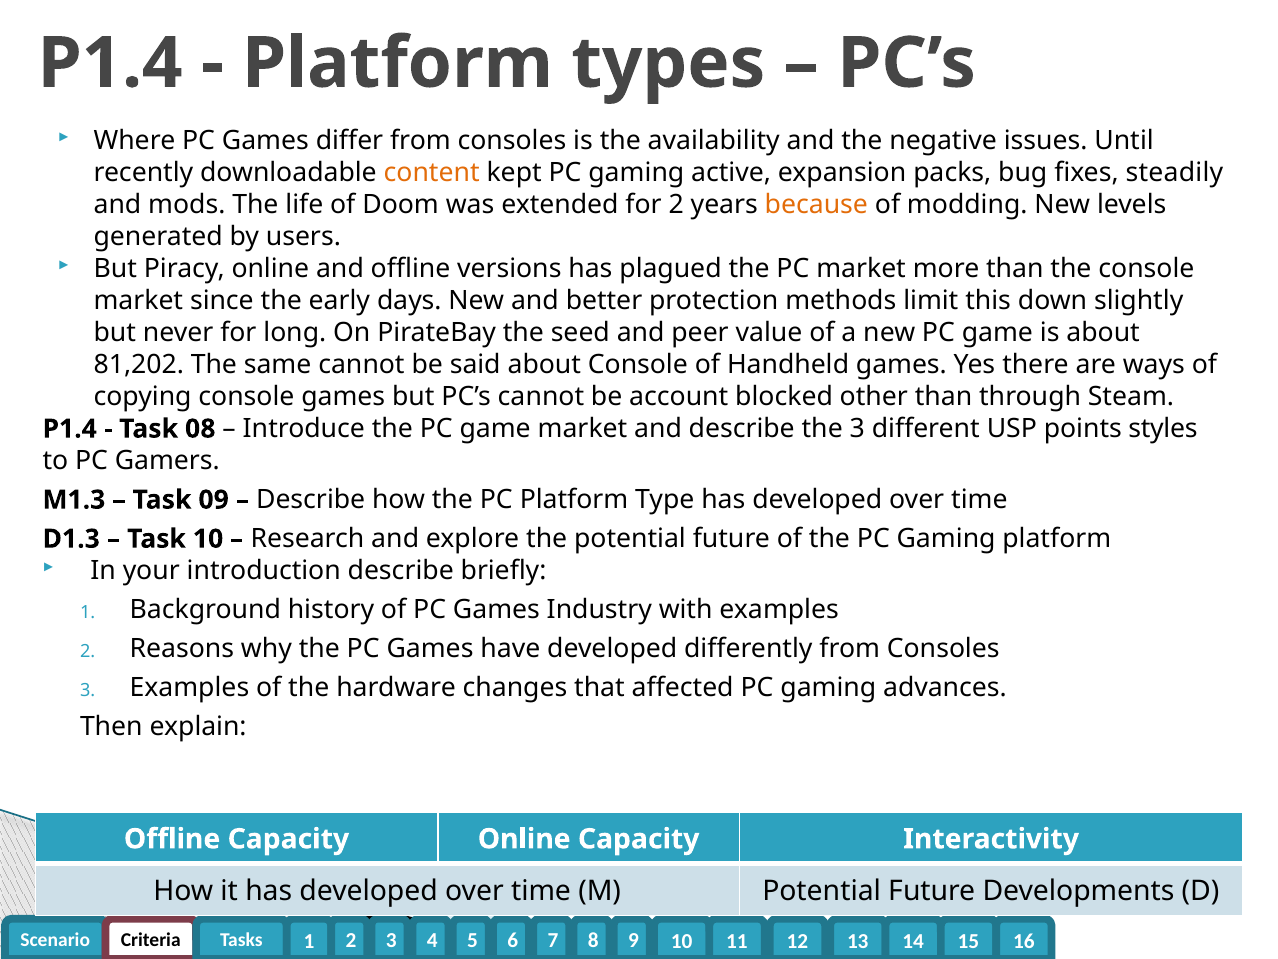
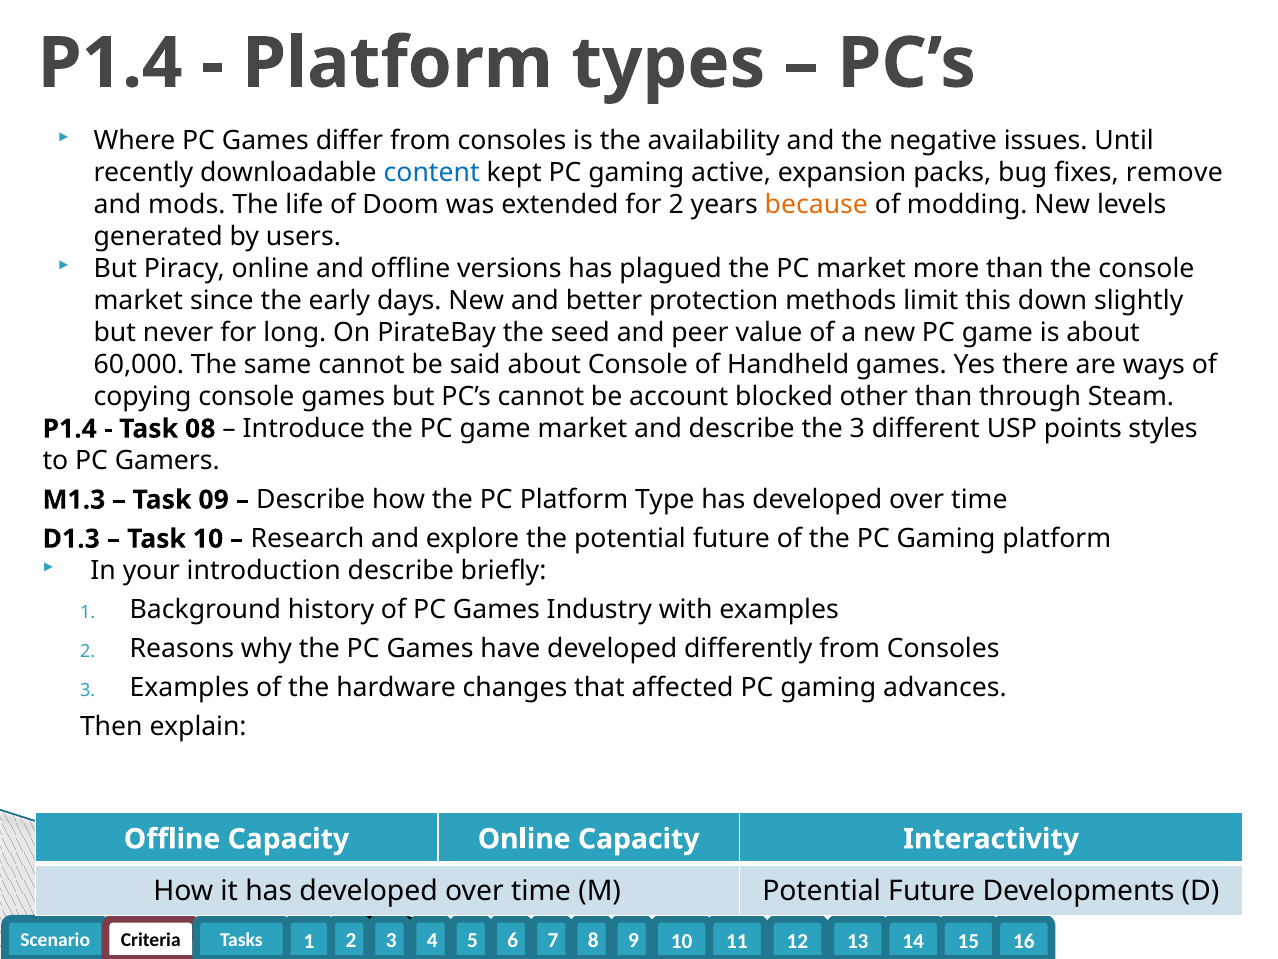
content colour: orange -> blue
steadily: steadily -> remove
81,202: 81,202 -> 60,000
